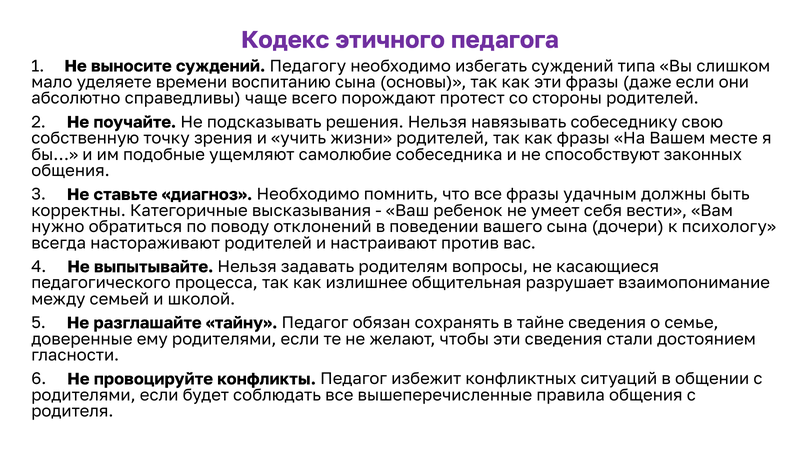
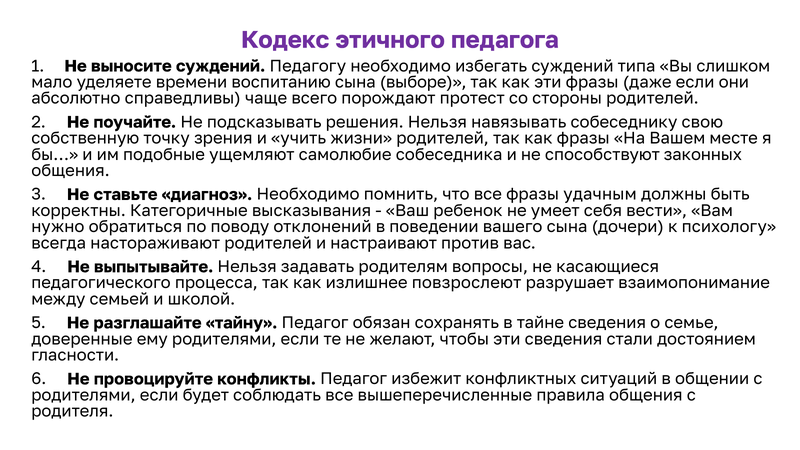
основы: основы -> выборе
общительная: общительная -> повзрослеют
